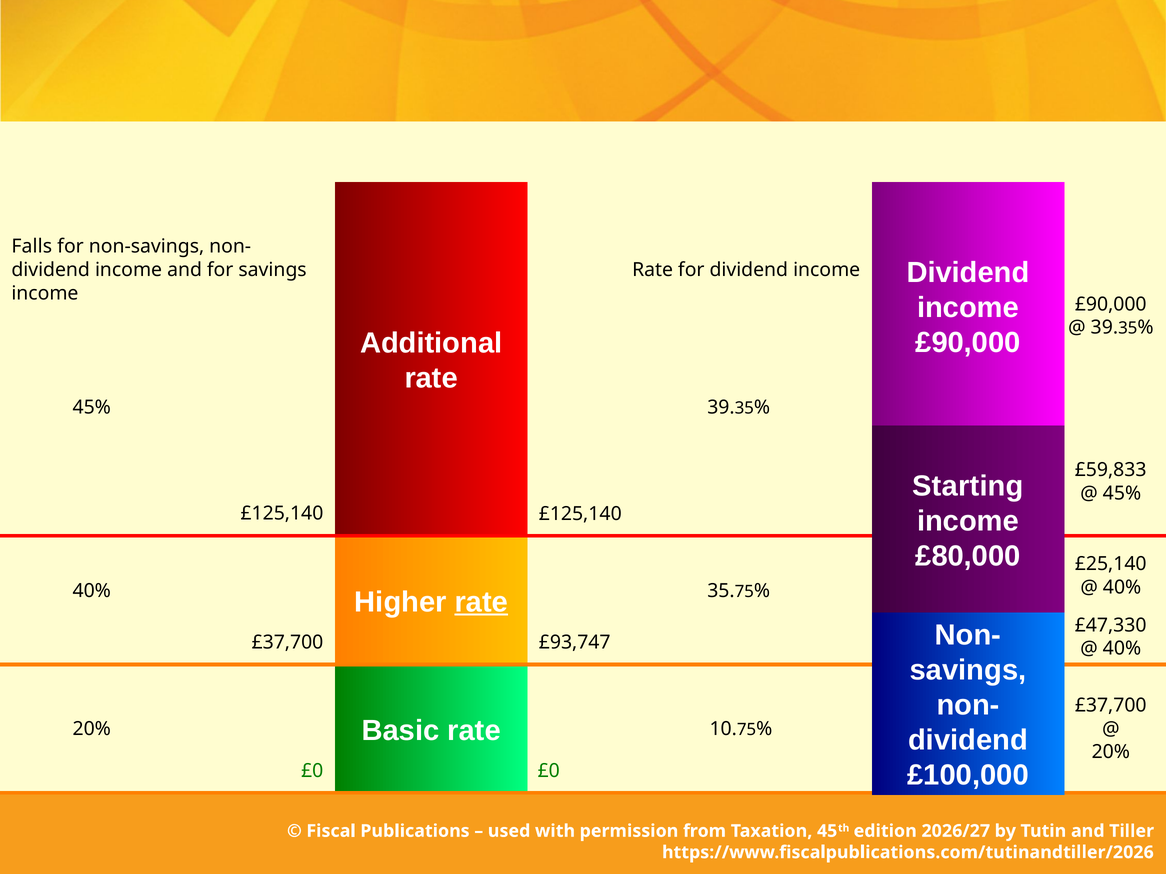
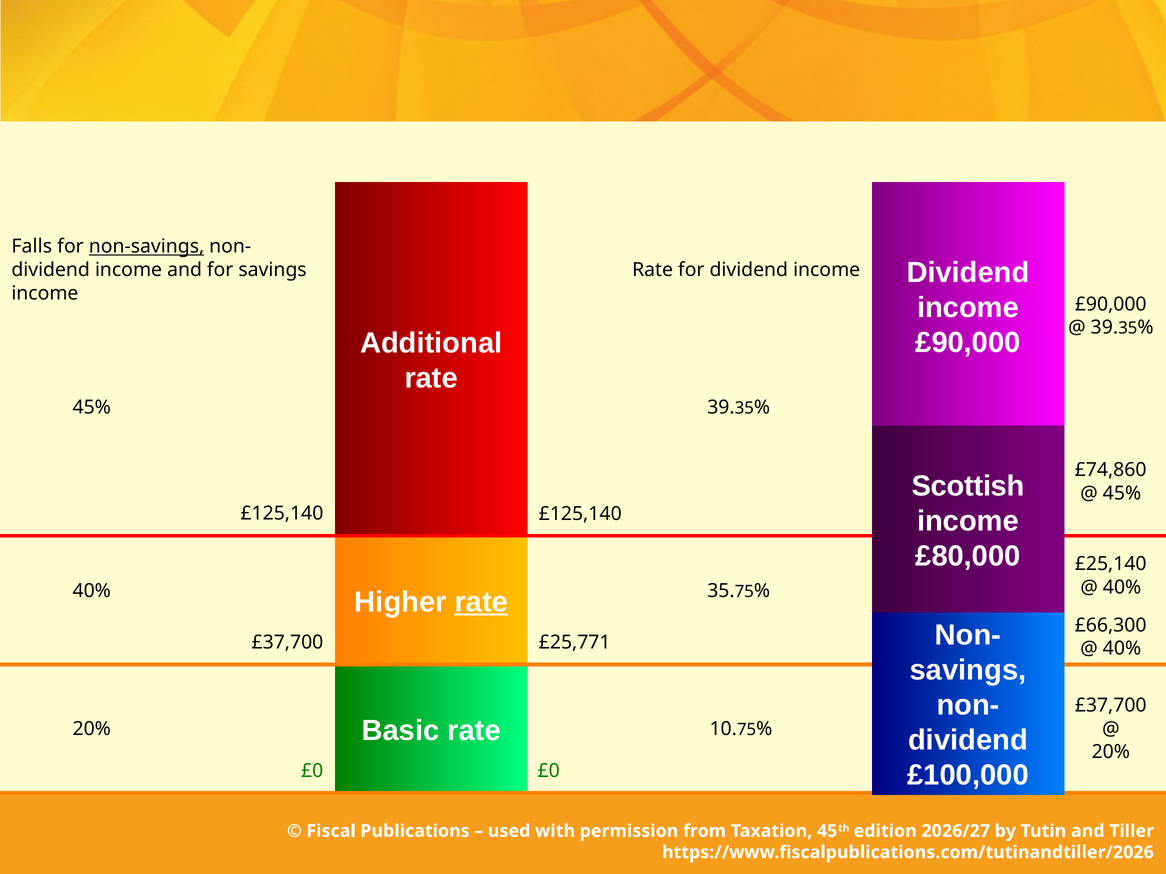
non-savings underline: none -> present
£59,833: £59,833 -> £74,860
Starting: Starting -> Scottish
£47,330: £47,330 -> £66,300
£93,747: £93,747 -> £25,771
